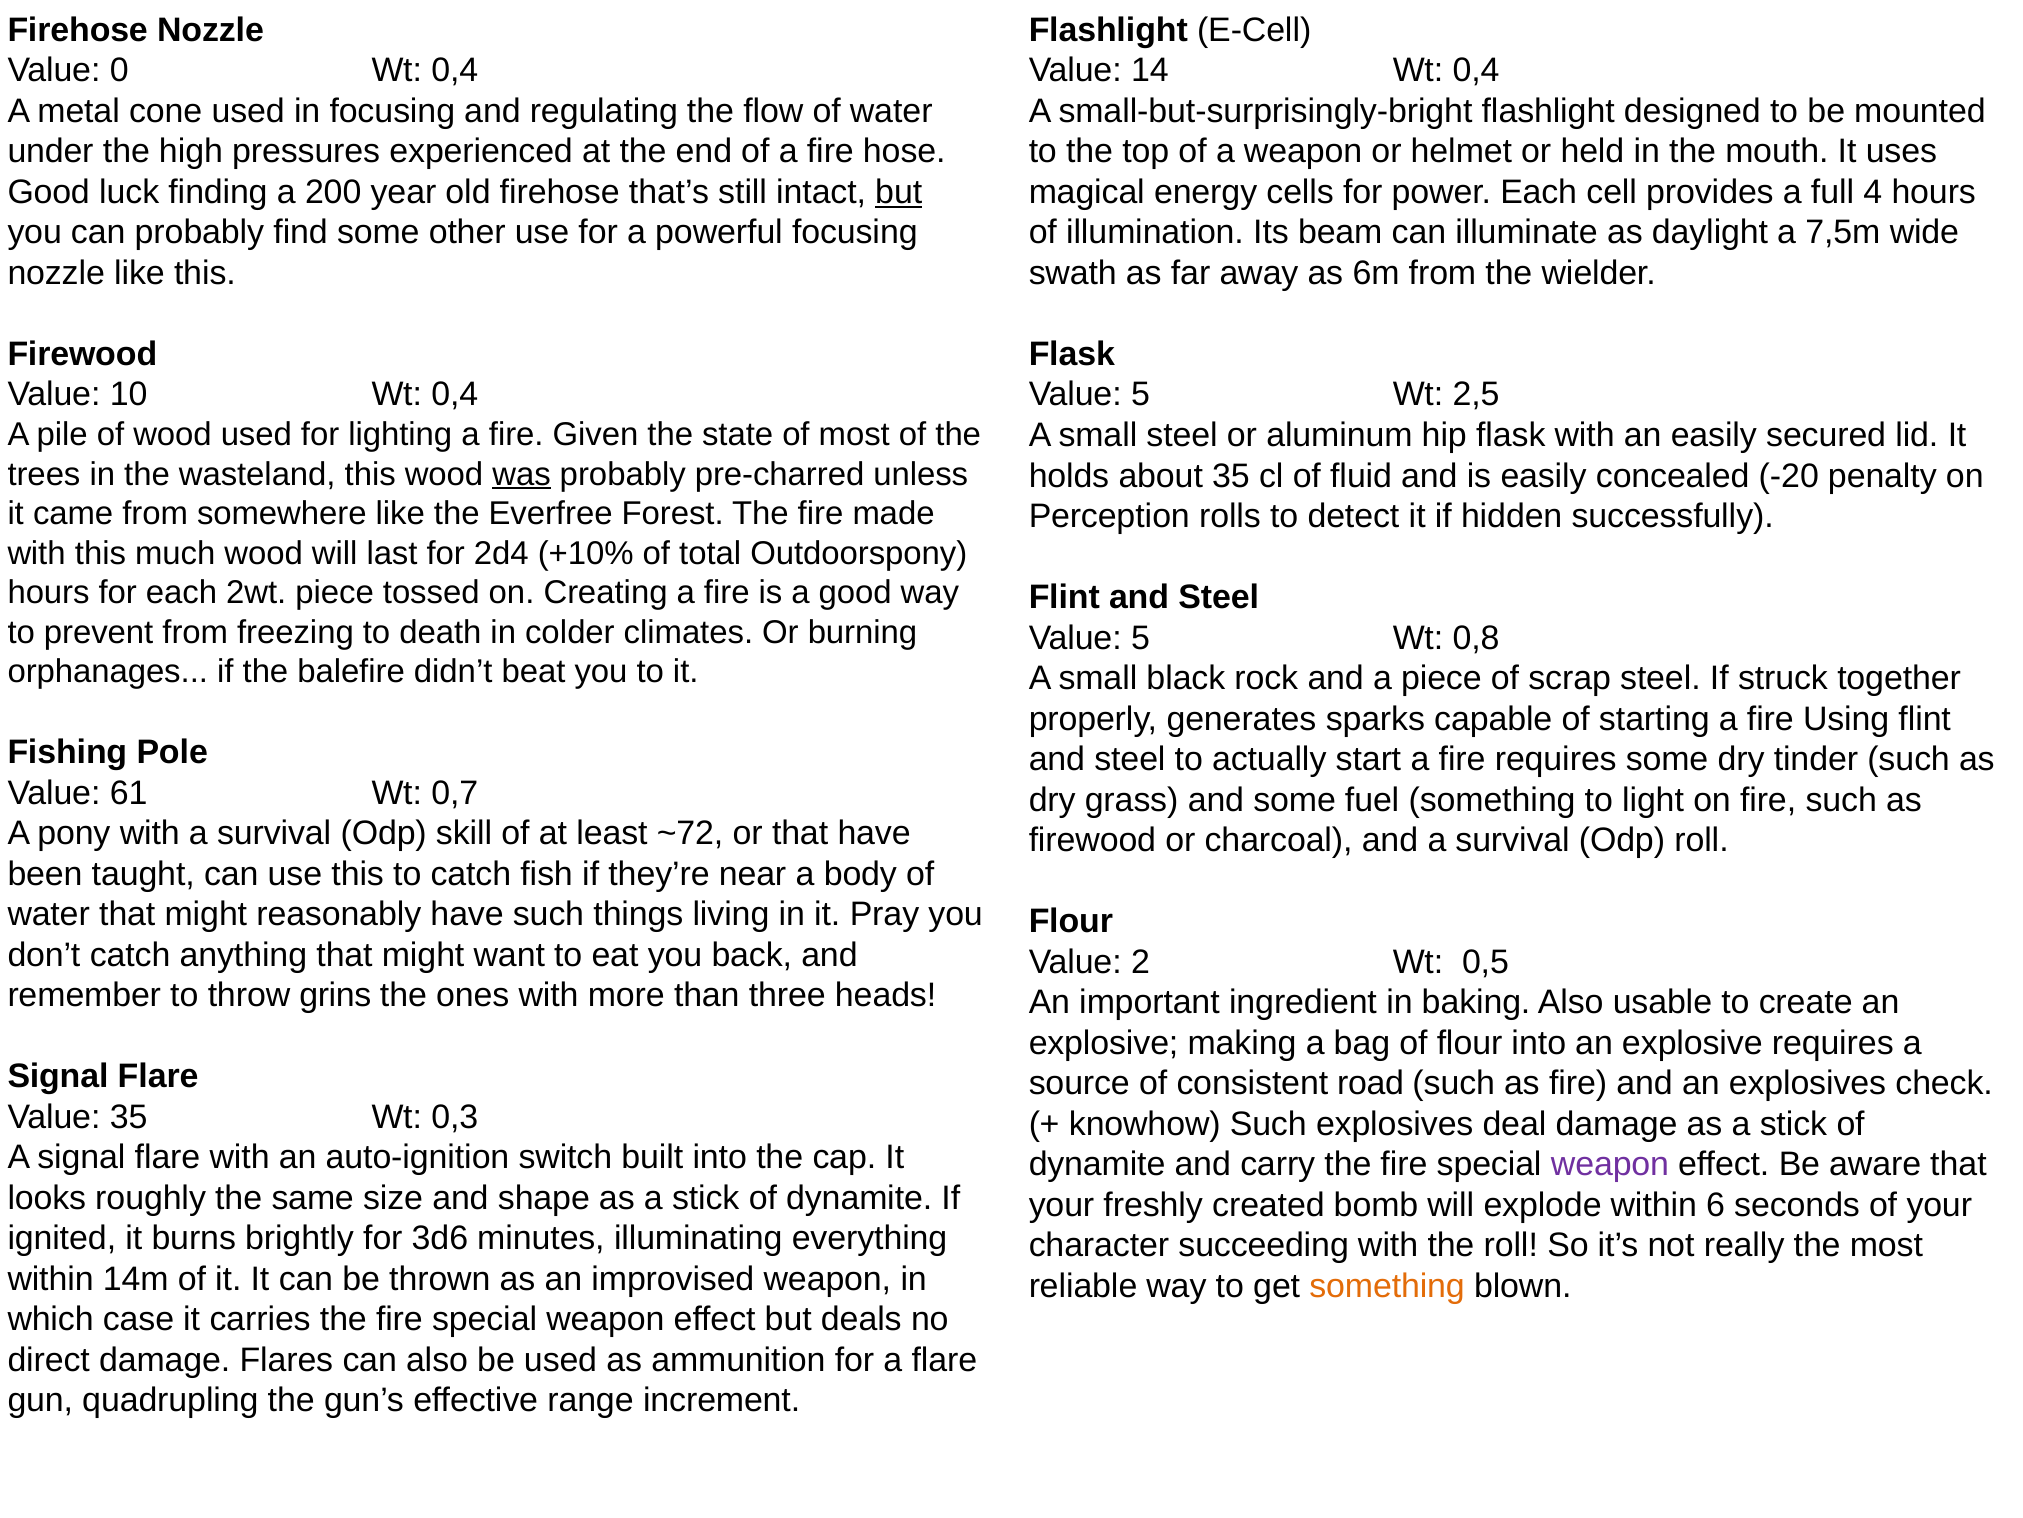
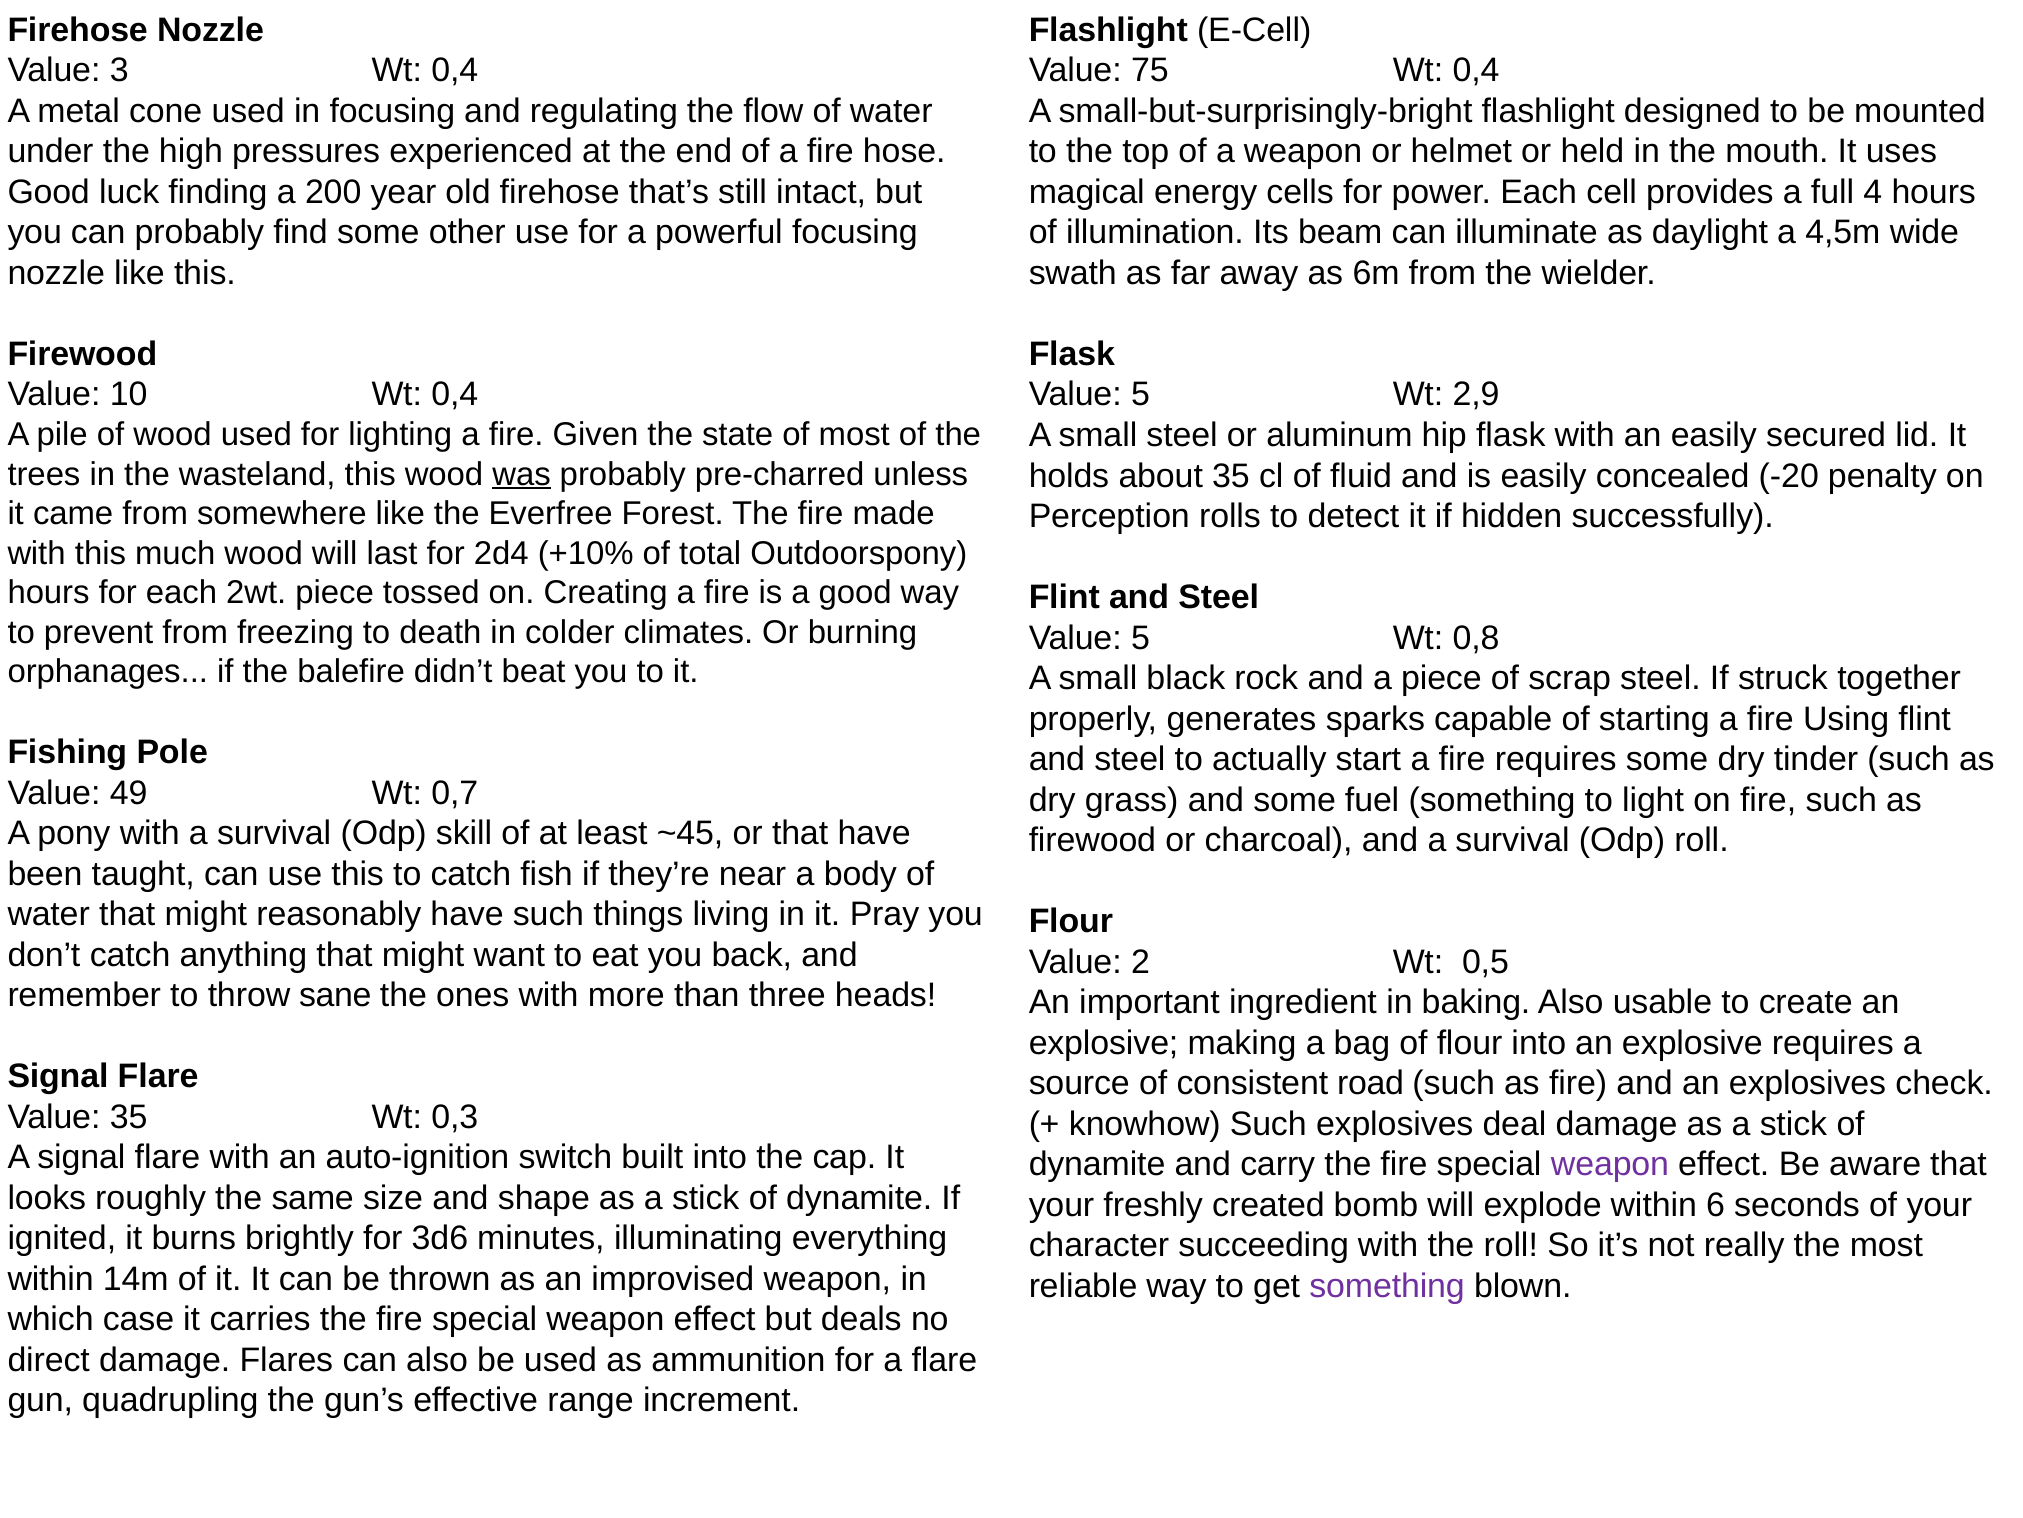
0: 0 -> 3
14: 14 -> 75
but at (899, 192) underline: present -> none
7,5m: 7,5m -> 4,5m
2,5: 2,5 -> 2,9
61: 61 -> 49
~72: ~72 -> ~45
grins: grins -> sane
something at (1387, 1286) colour: orange -> purple
